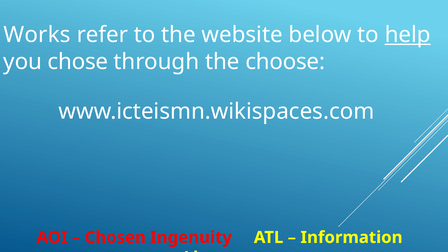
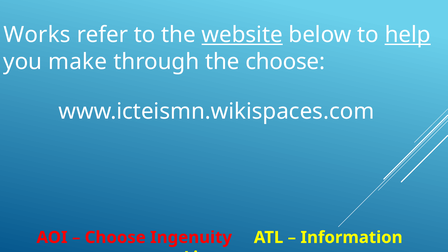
website underline: none -> present
chose: chose -> make
Chosen at (115, 237): Chosen -> Choose
